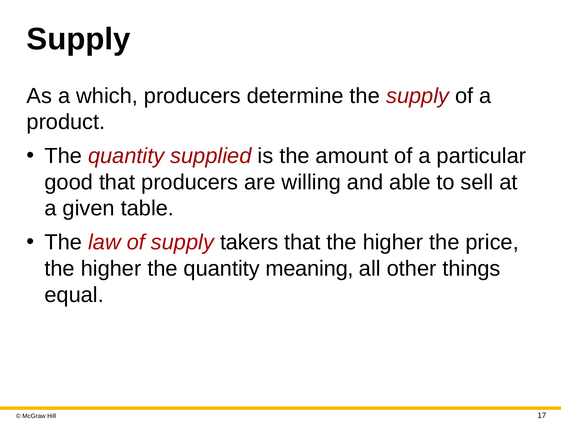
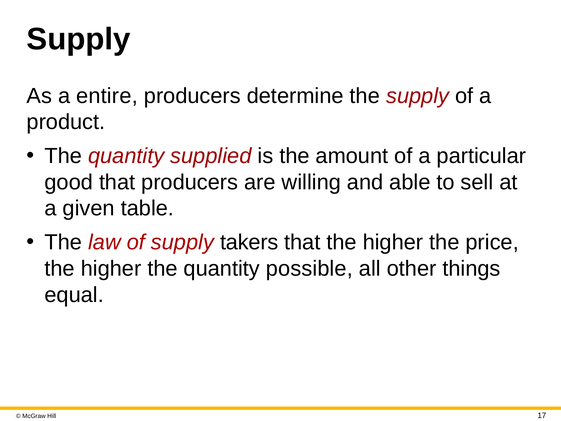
which: which -> entire
meaning: meaning -> possible
